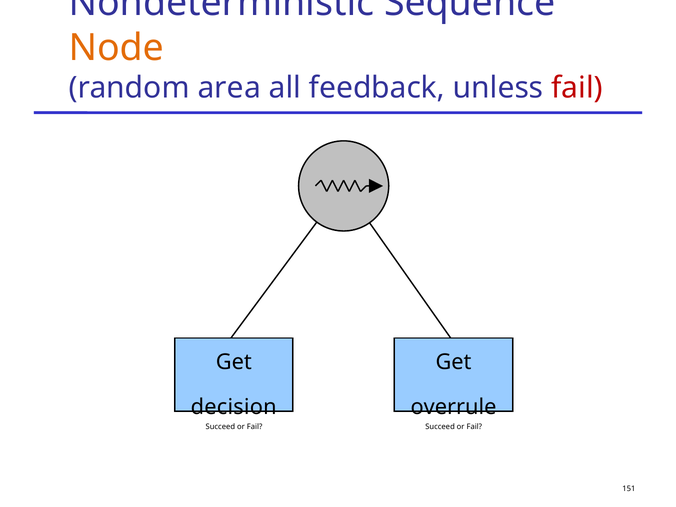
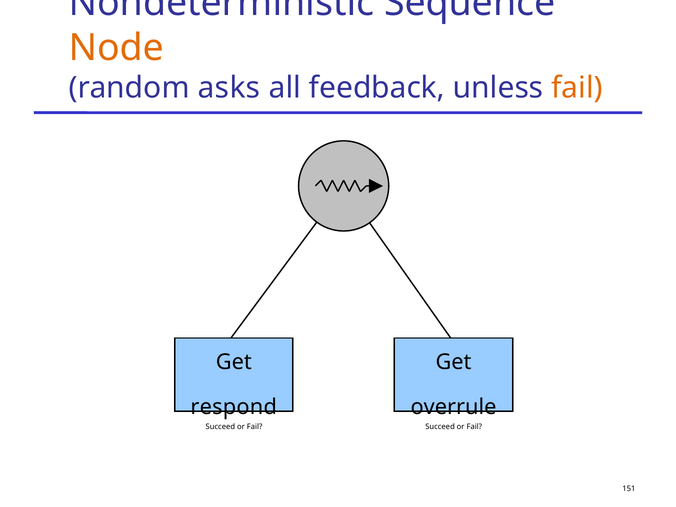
area: area -> asks
fail at (577, 88) colour: red -> orange
decision: decision -> respond
